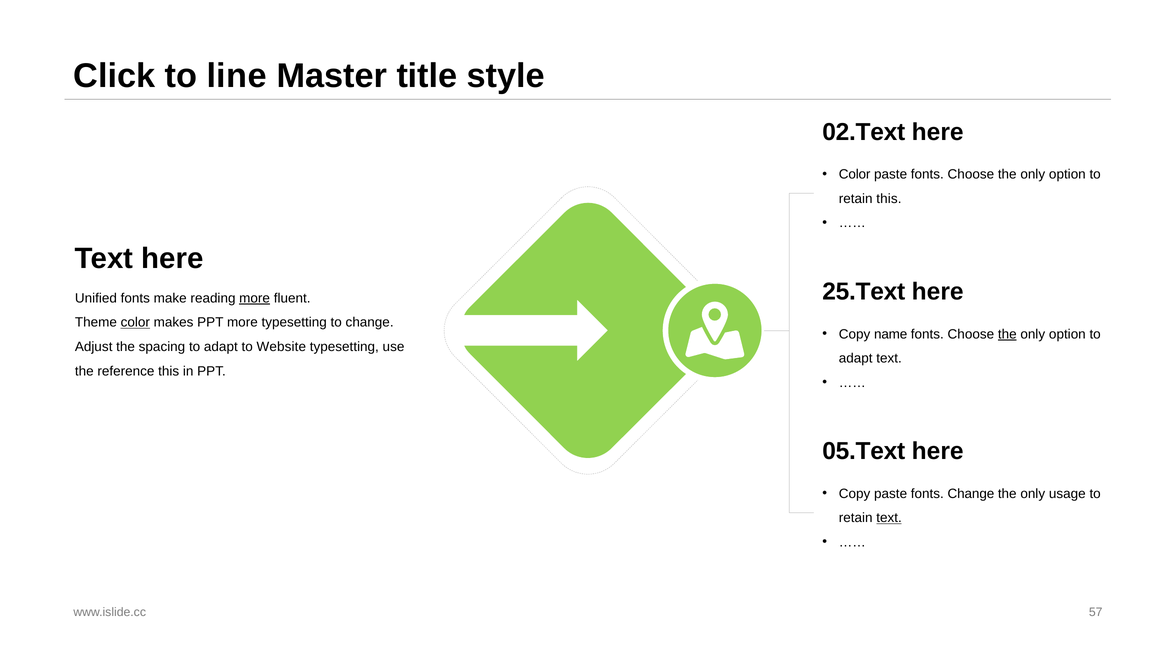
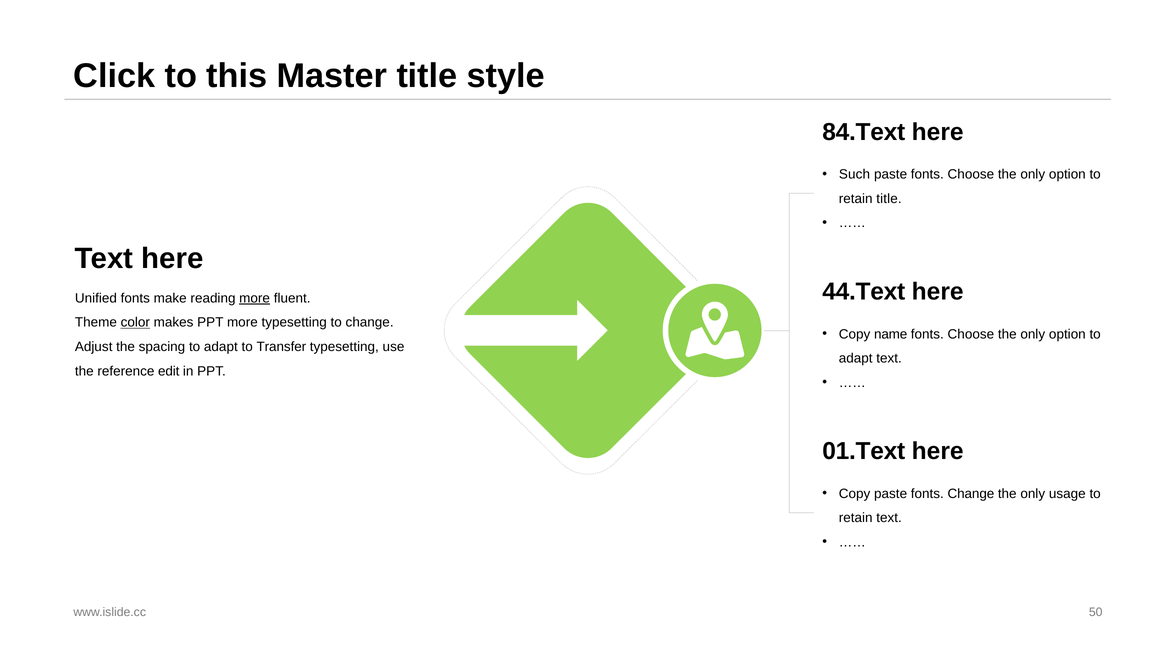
line: line -> this
02.Text: 02.Text -> 84.Text
Color at (855, 175): Color -> Such
retain this: this -> title
25.Text: 25.Text -> 44.Text
the at (1007, 334) underline: present -> none
Website: Website -> Transfer
reference this: this -> edit
05.Text: 05.Text -> 01.Text
text at (889, 518) underline: present -> none
57: 57 -> 50
